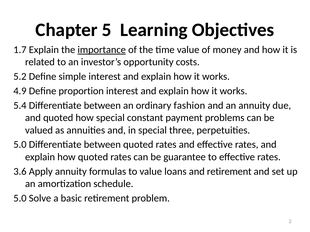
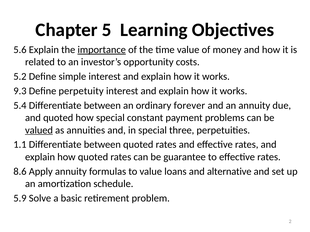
1.7: 1.7 -> 5.6
4.9: 4.9 -> 9.3
proportion: proportion -> perpetuity
fashion: fashion -> forever
valued underline: none -> present
5.0 at (20, 145): 5.0 -> 1.1
3.6: 3.6 -> 8.6
and retirement: retirement -> alternative
5.0 at (20, 199): 5.0 -> 5.9
